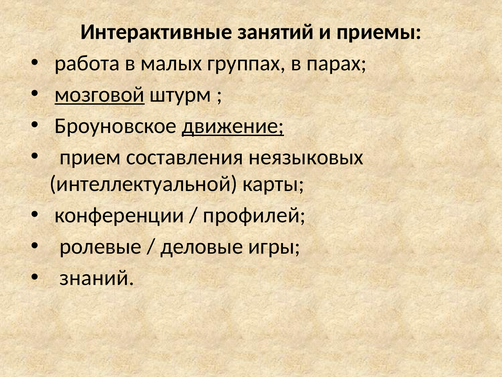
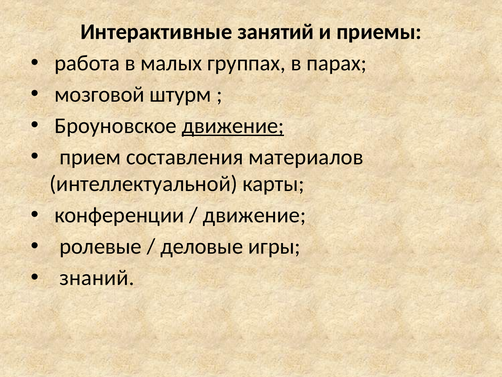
мозговой underline: present -> none
неязыковых: неязыковых -> материалов
профилей at (254, 215): профилей -> движение
